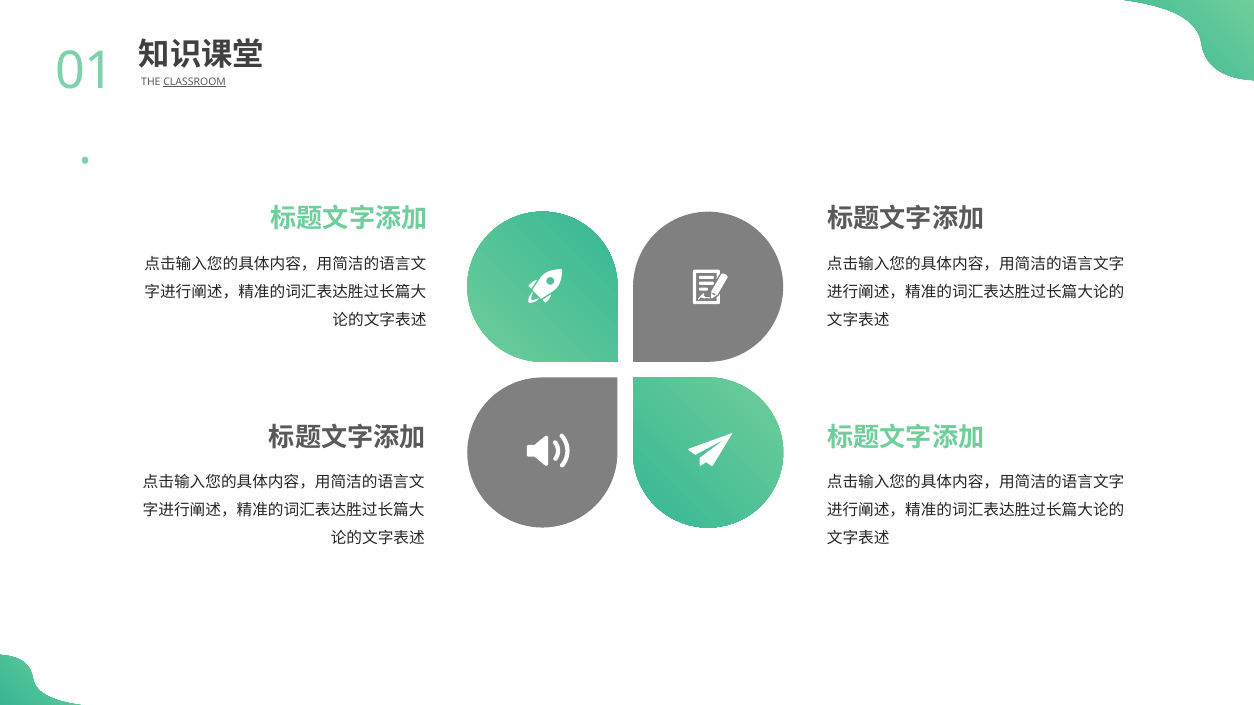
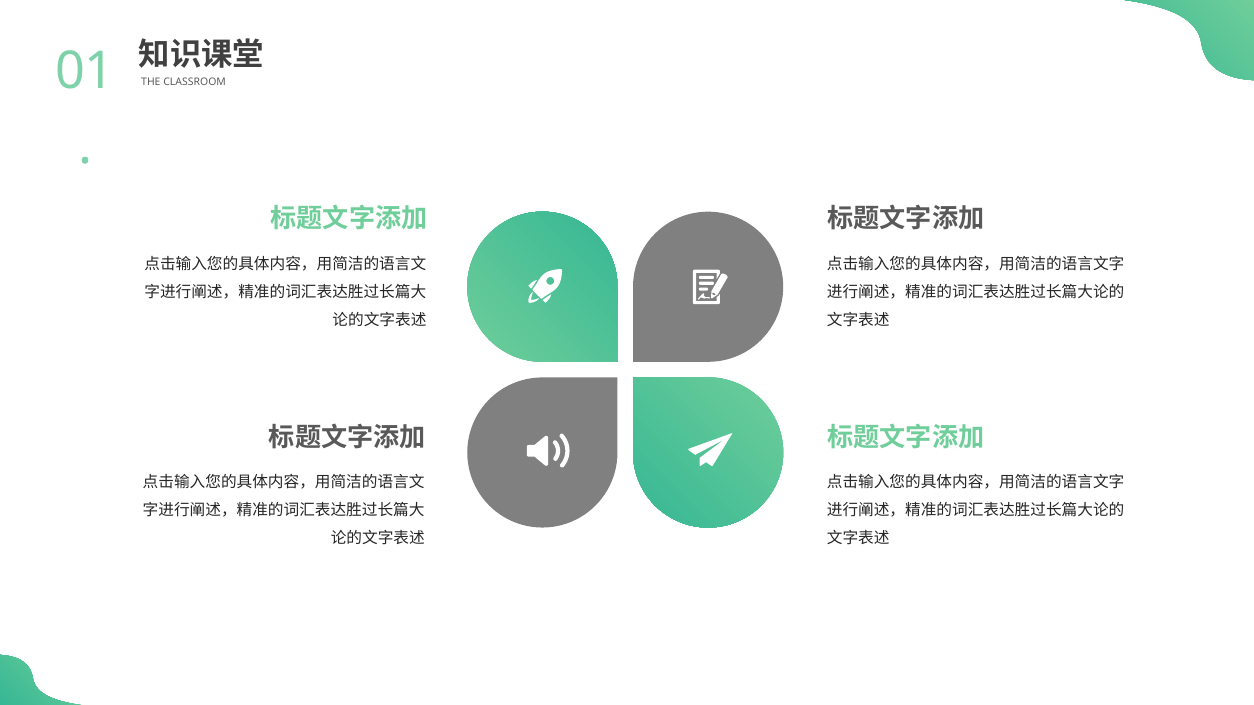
CLASSROOM underline: present -> none
